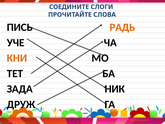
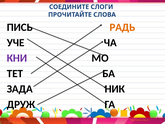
КНИ colour: orange -> purple
